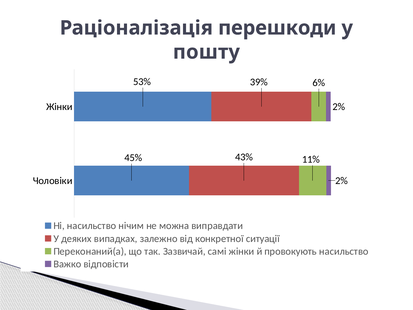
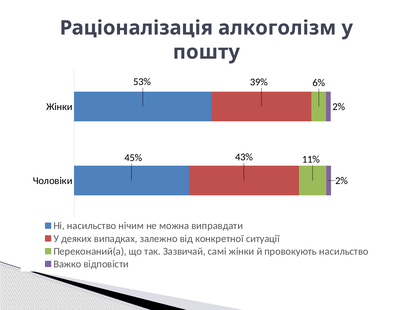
перешкоди: перешкоди -> алкоголізм
